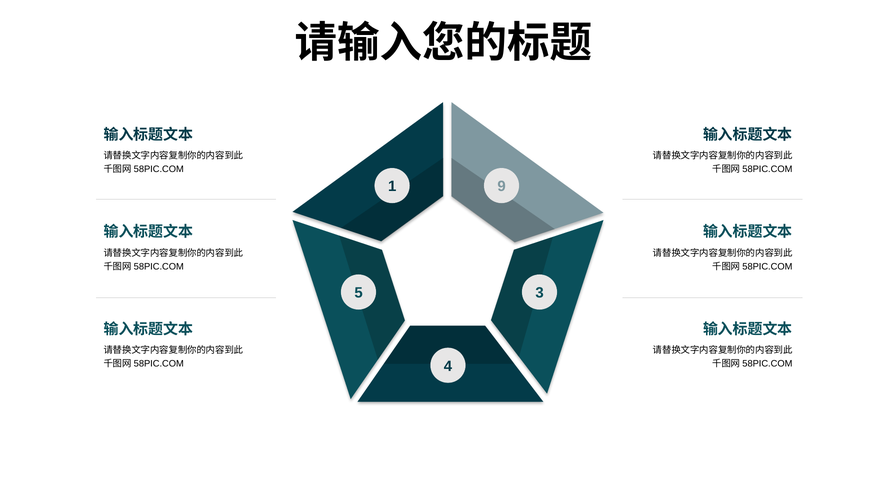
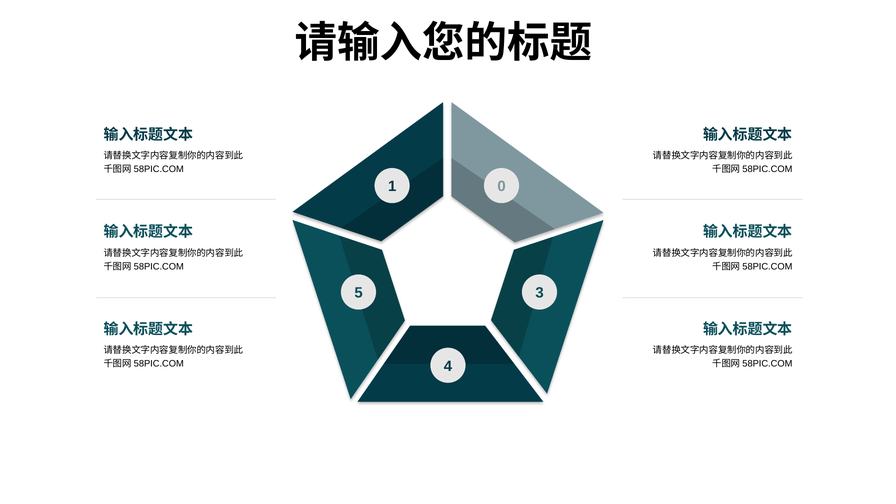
9: 9 -> 0
